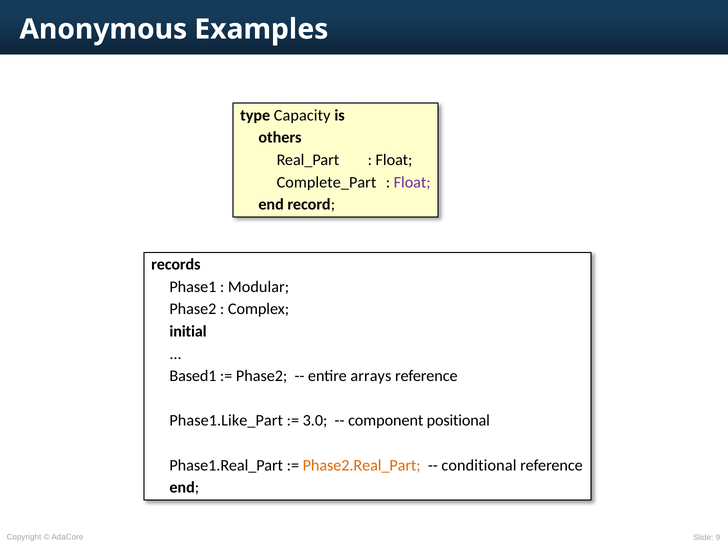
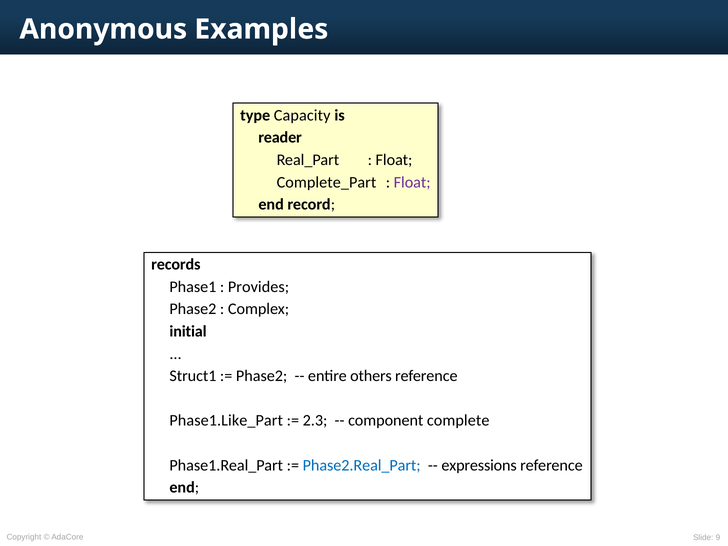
others: others -> reader
Modular: Modular -> Provides
Based1: Based1 -> Struct1
arrays: arrays -> others
3.0: 3.0 -> 2.3
positional: positional -> complete
Phase2.Real_Part colour: orange -> blue
conditional: conditional -> expressions
